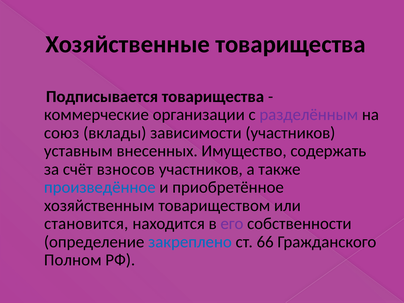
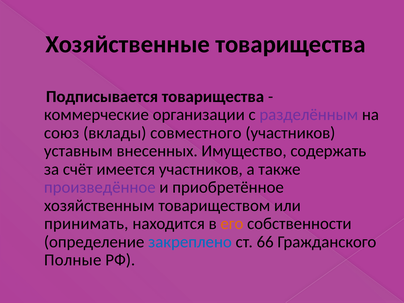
зависимости: зависимости -> совместного
взносов: взносов -> имеется
произведённое colour: blue -> purple
становится: становится -> принимать
его colour: purple -> orange
Полном: Полном -> Полные
